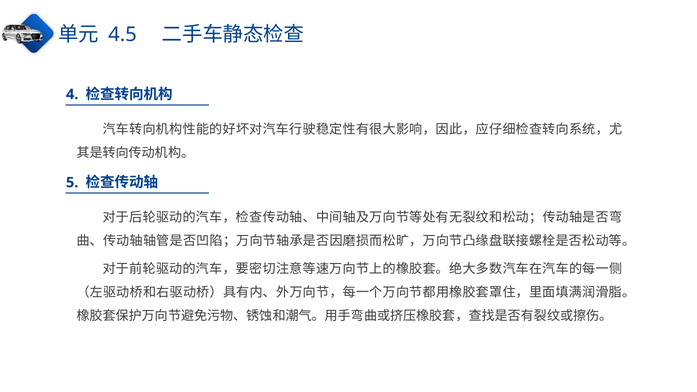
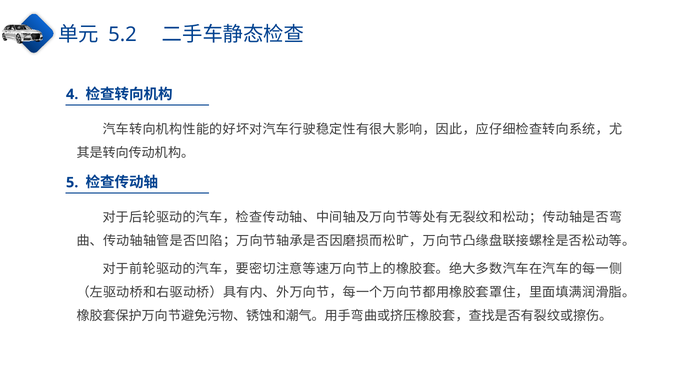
4.5: 4.5 -> 5.2
